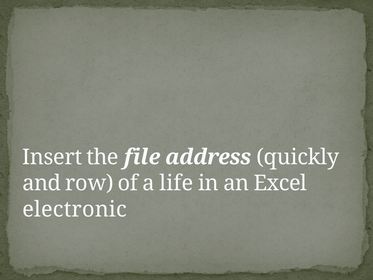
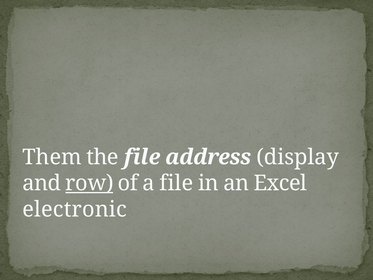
Insert: Insert -> Them
quickly: quickly -> display
row underline: none -> present
a life: life -> file
